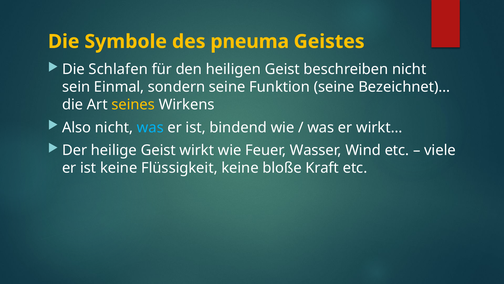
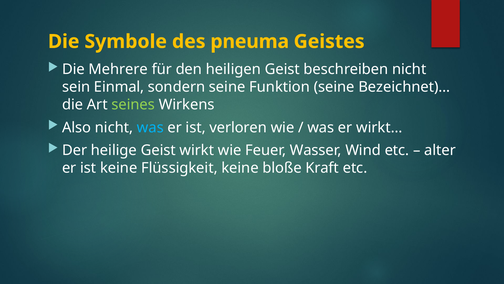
Schlafen: Schlafen -> Mehrere
seines colour: yellow -> light green
bindend: bindend -> verloren
viele: viele -> alter
